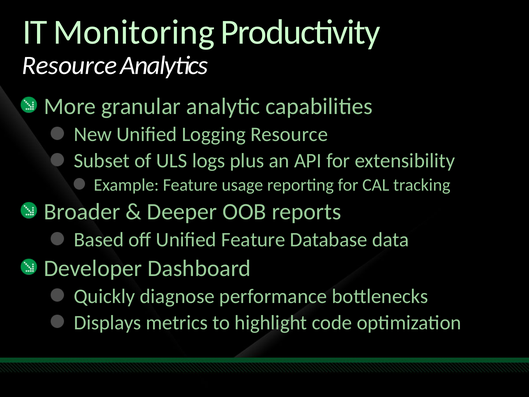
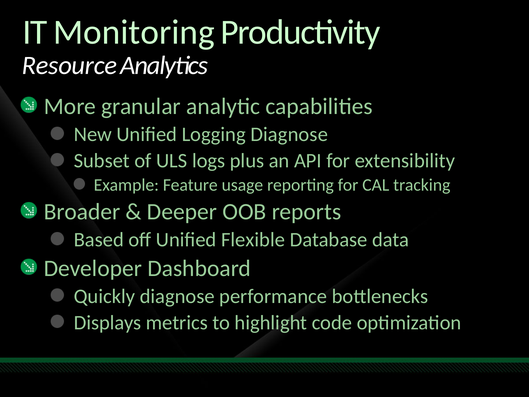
Logging Resource: Resource -> Diagnose
Unified Feature: Feature -> Flexible
